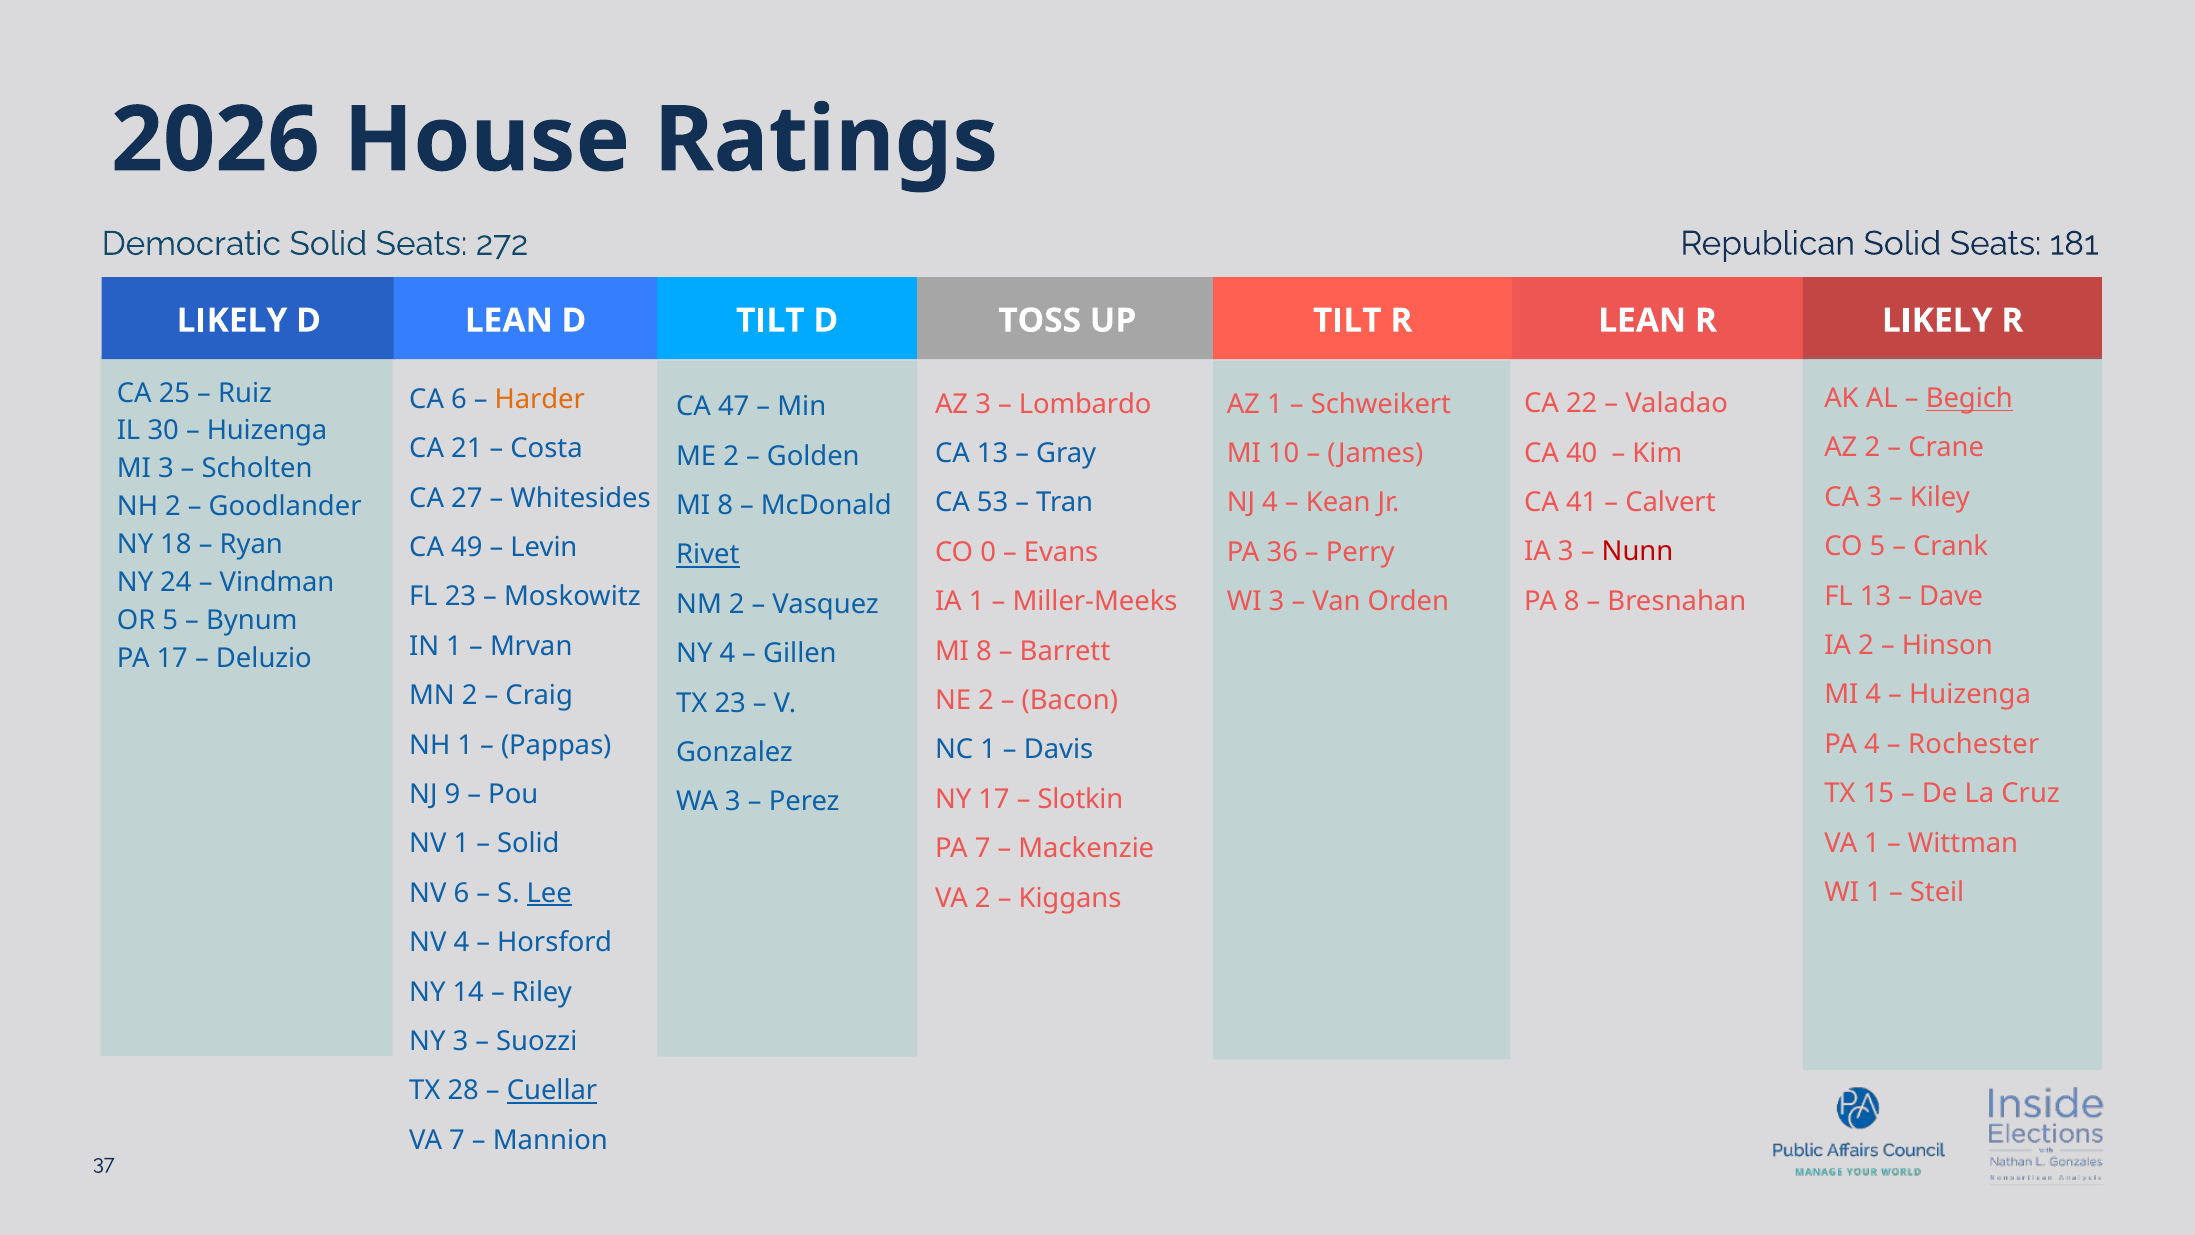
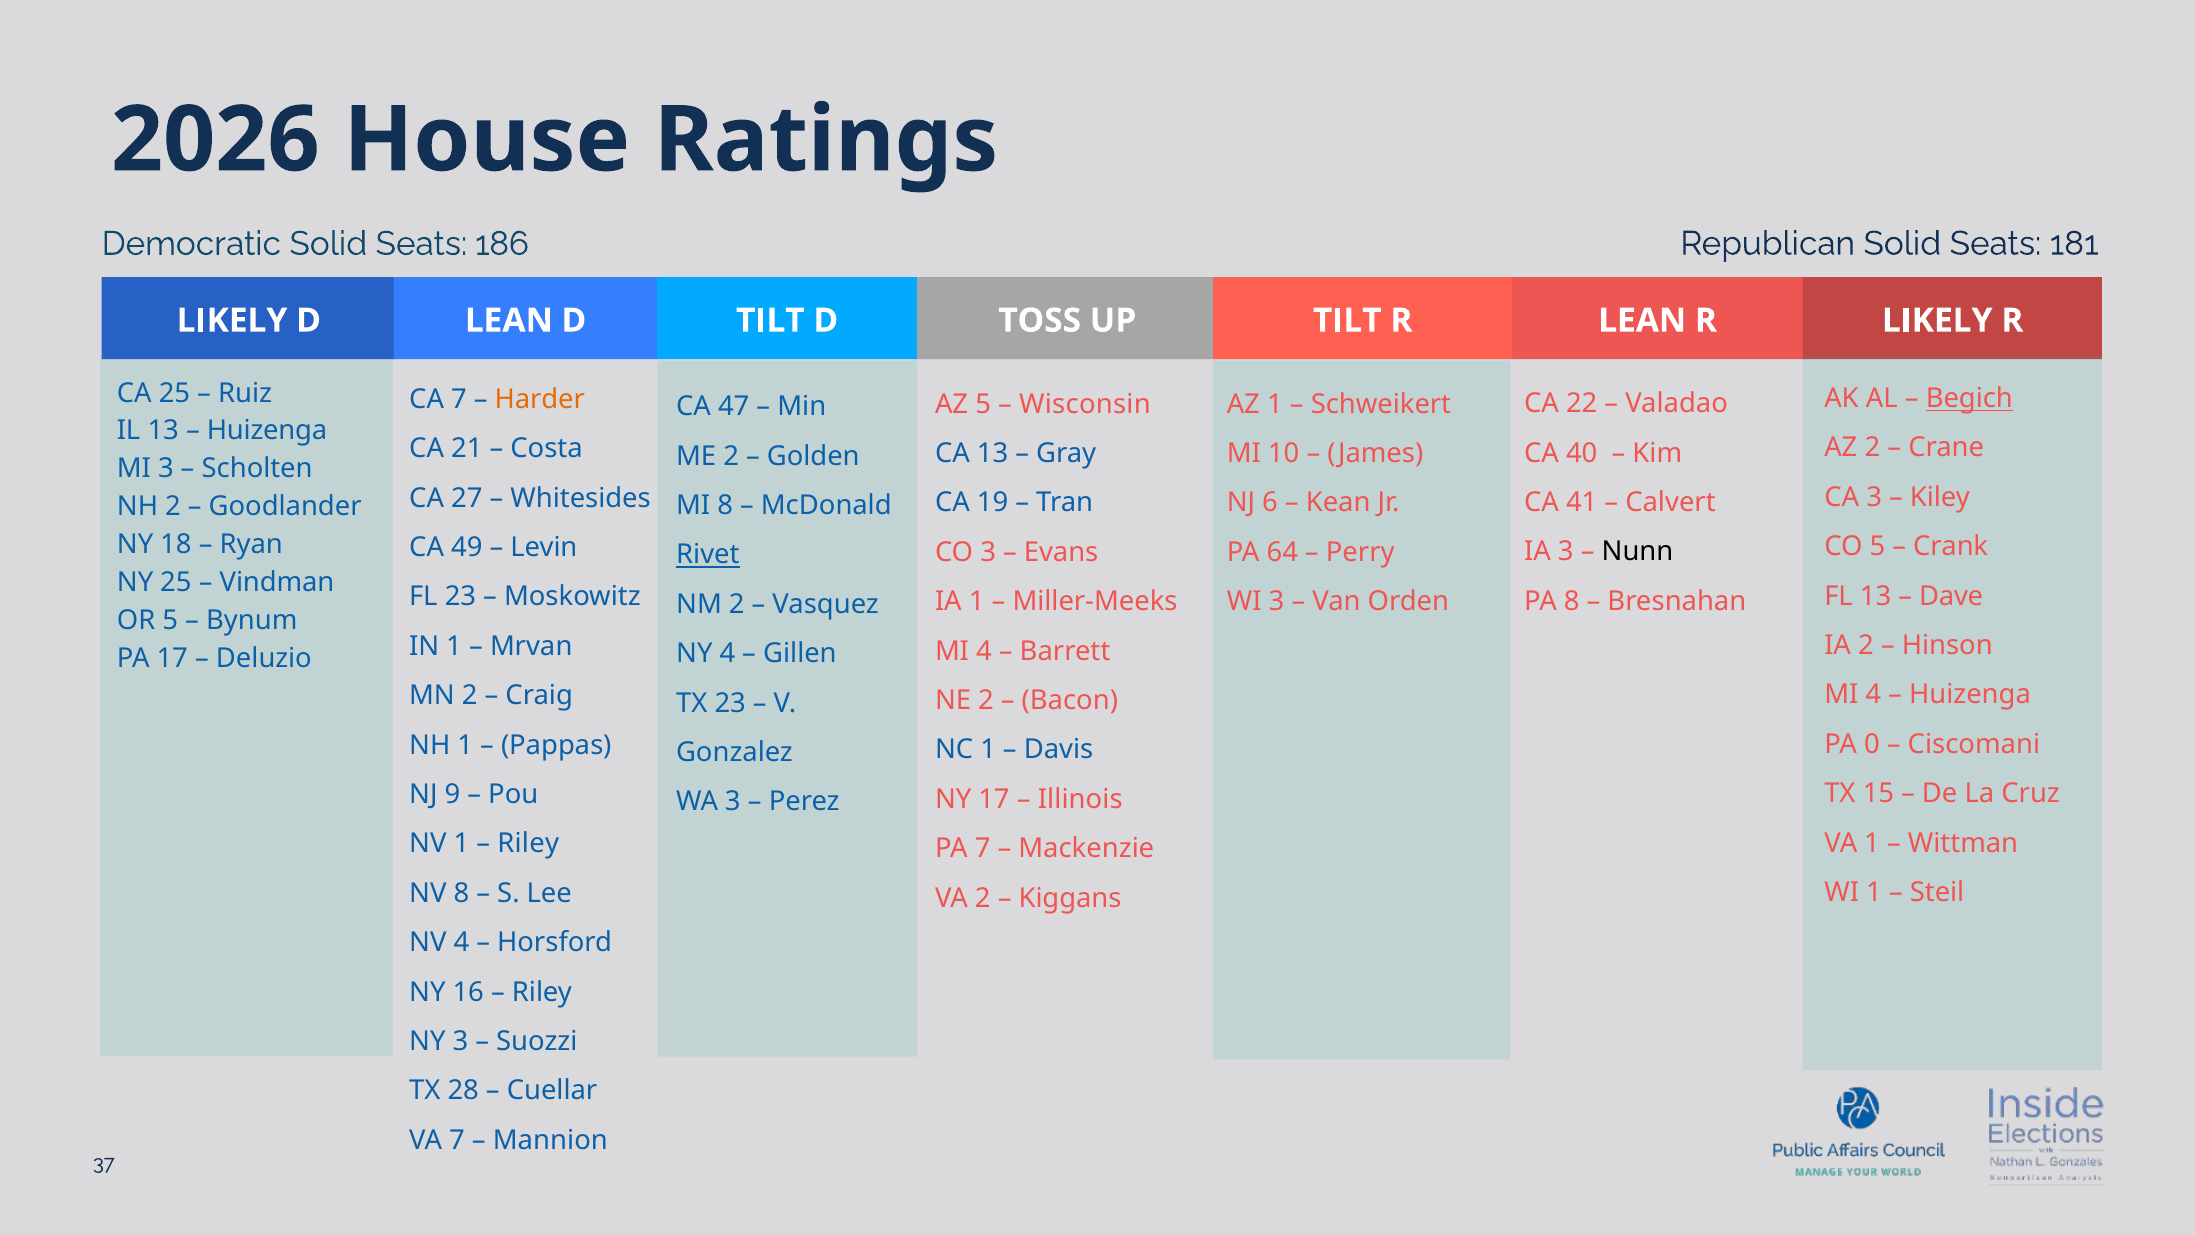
272: 272 -> 186
CA 6: 6 -> 7
AZ 3: 3 -> 5
Lombardo: Lombardo -> Wisconsin
IL 30: 30 -> 13
53: 53 -> 19
NJ 4: 4 -> 6
Nunn colour: red -> black
CO 0: 0 -> 3
36: 36 -> 64
NY 24: 24 -> 25
8 at (984, 651): 8 -> 4
PA 4: 4 -> 0
Rochester: Rochester -> Ciscomani
Slotkin: Slotkin -> Illinois
Solid at (528, 844): Solid -> Riley
NV 6: 6 -> 8
Lee underline: present -> none
14: 14 -> 16
Cuellar underline: present -> none
